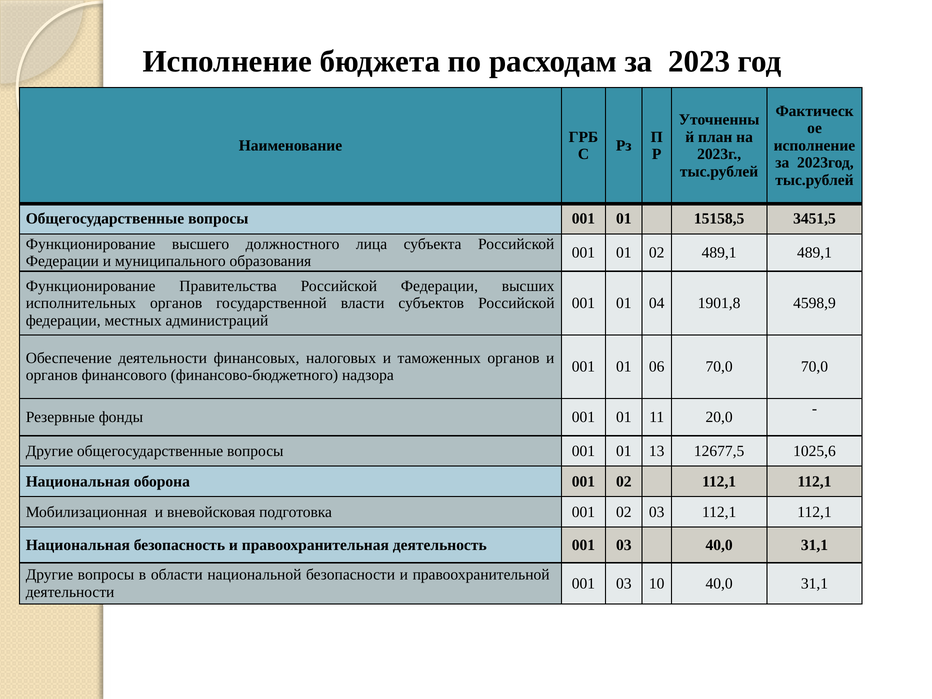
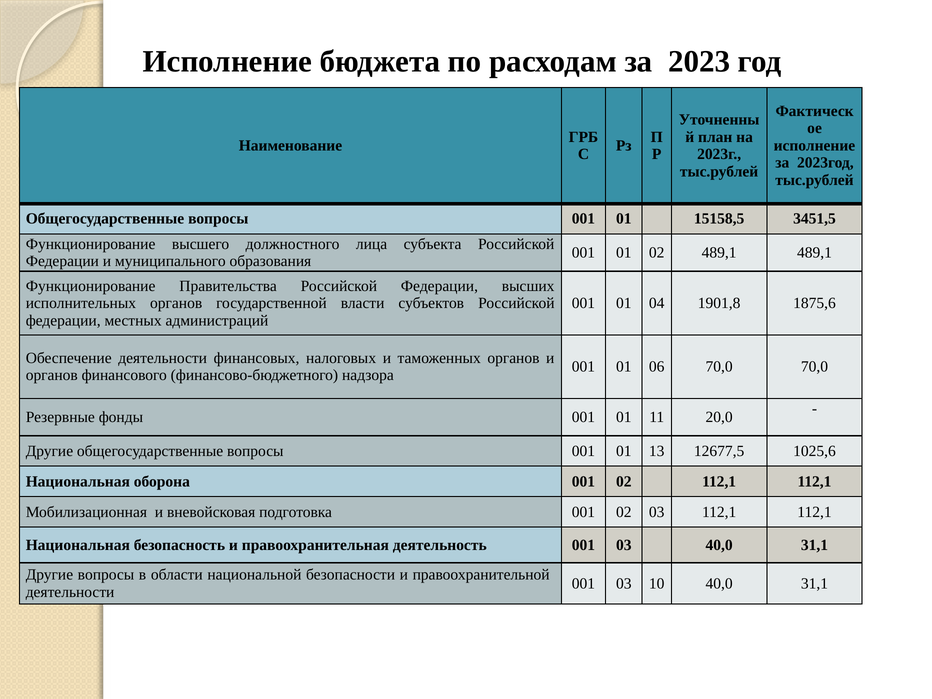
4598,9: 4598,9 -> 1875,6
